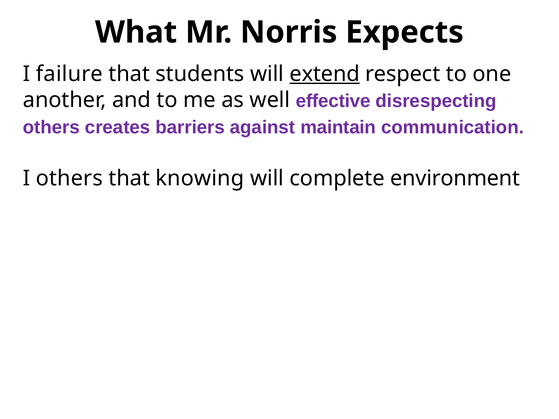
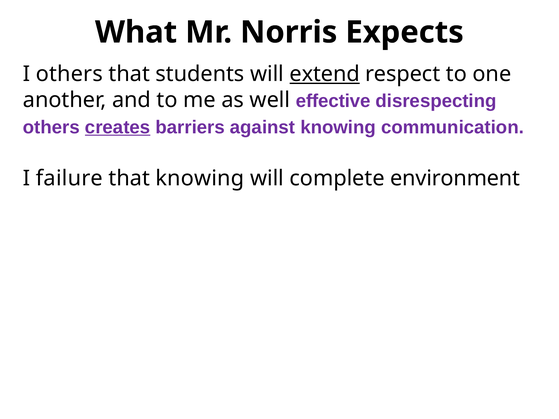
I failure: failure -> others
creates underline: none -> present
against maintain: maintain -> knowing
I others: others -> failure
